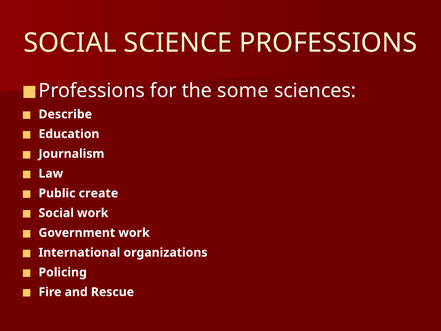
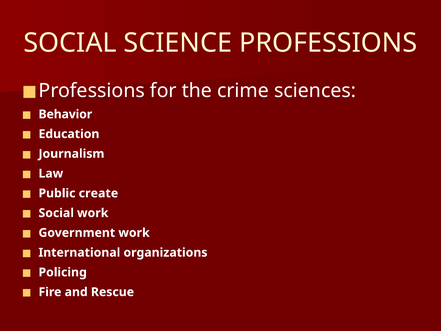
some: some -> crime
Describe: Describe -> Behavior
